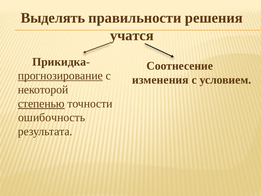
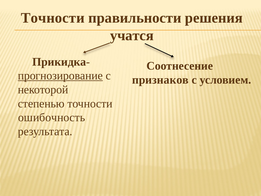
Выделять at (53, 18): Выделять -> Точности
изменения: изменения -> признаков
степенью underline: present -> none
